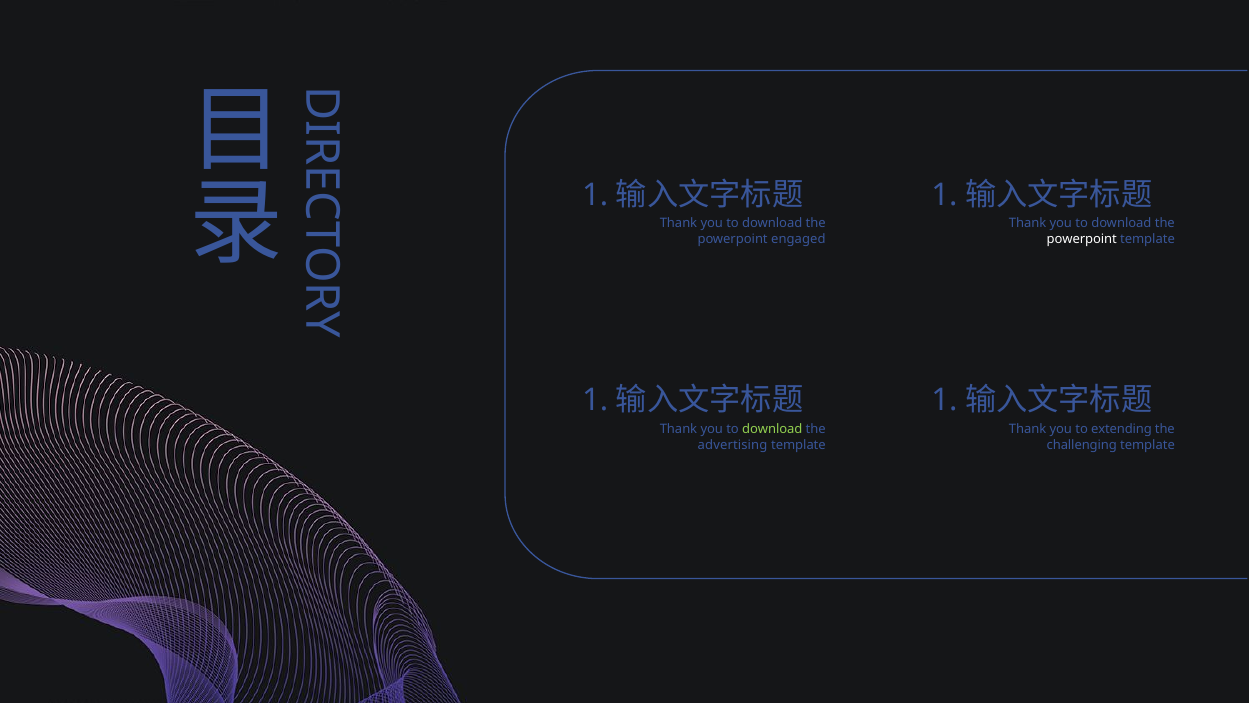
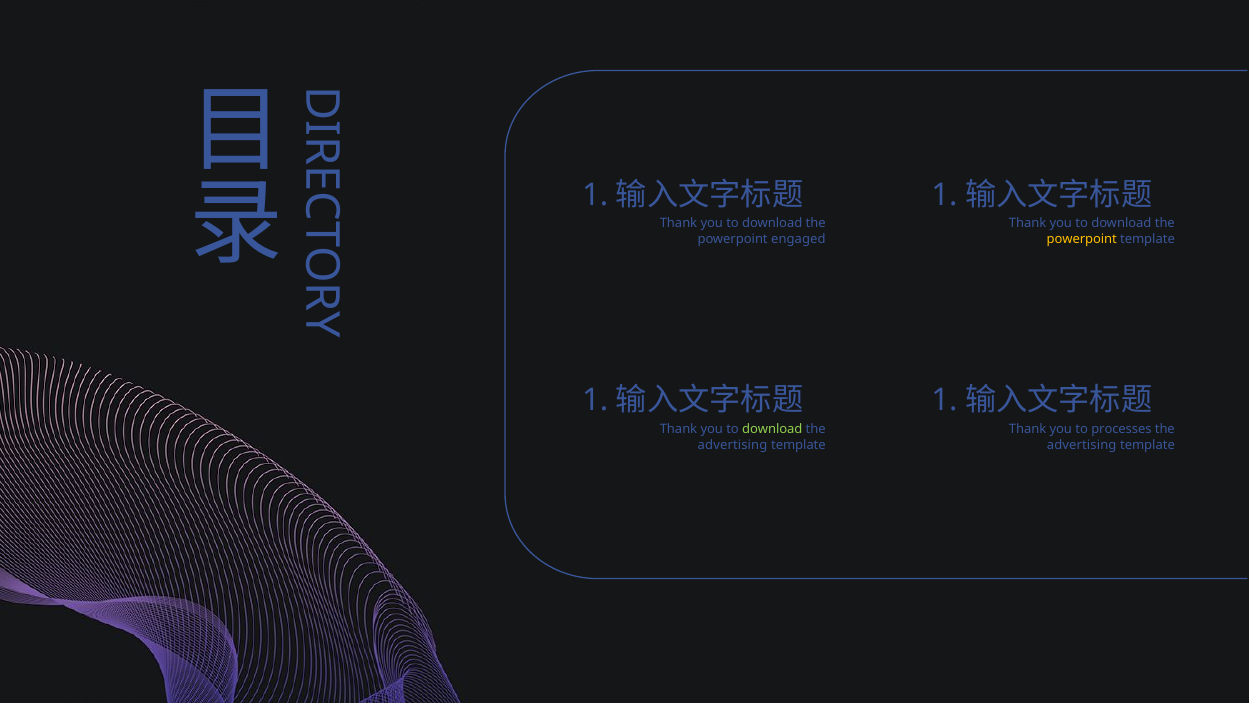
powerpoint at (1082, 239) colour: white -> yellow
extending: extending -> processes
challenging at (1082, 445): challenging -> advertising
